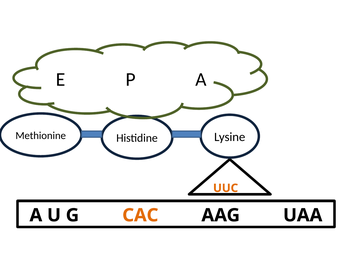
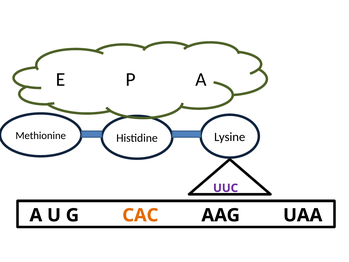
UUC colour: orange -> purple
